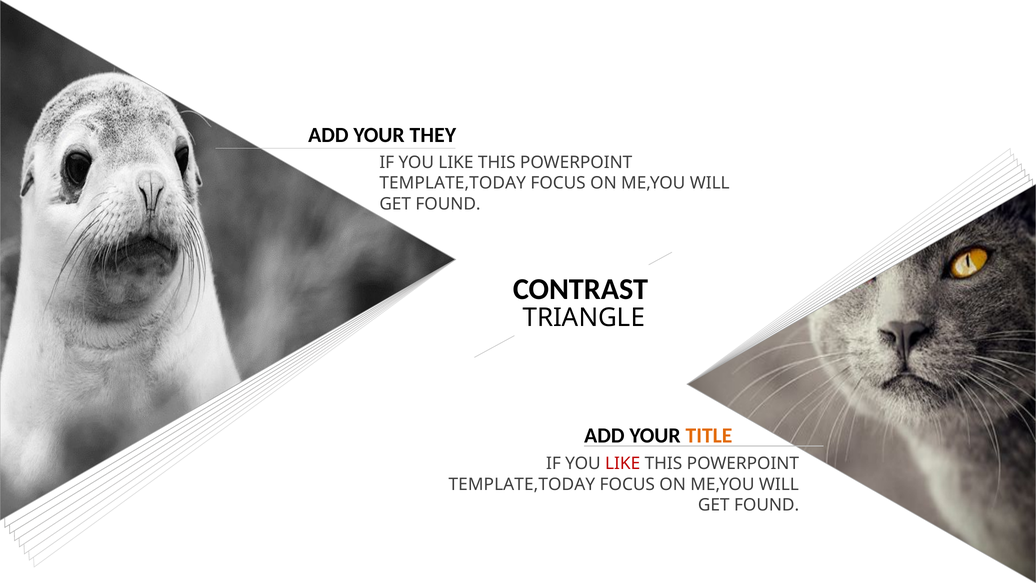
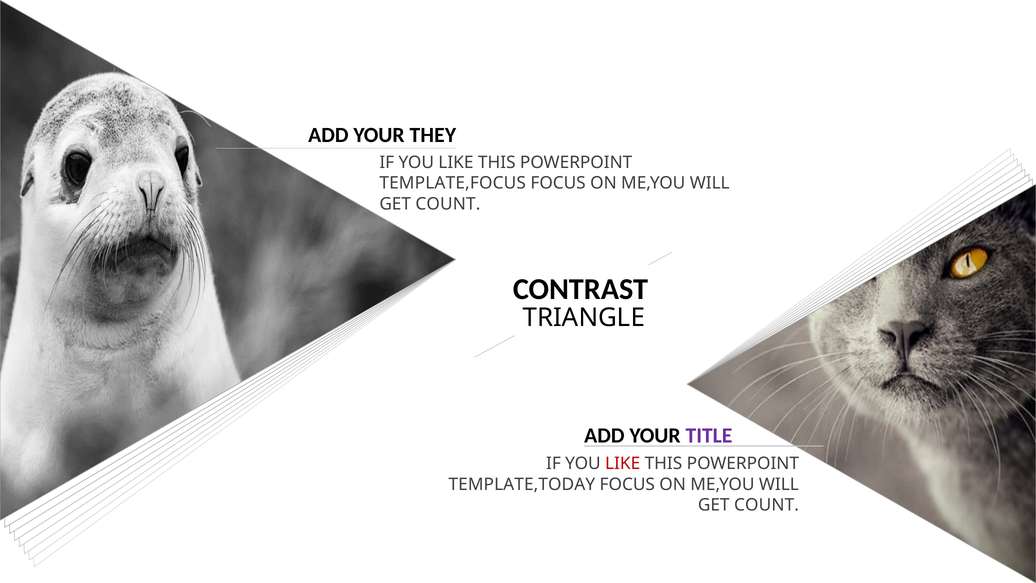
TEMPLATE,TODAY at (453, 183): TEMPLATE,TODAY -> TEMPLATE,FOCUS
FOUND at (448, 204): FOUND -> COUNT
TITLE colour: orange -> purple
FOUND at (767, 505): FOUND -> COUNT
